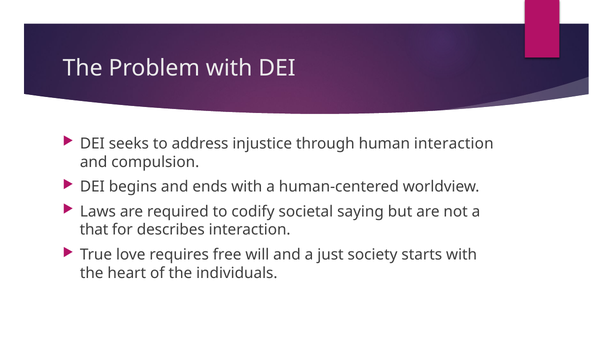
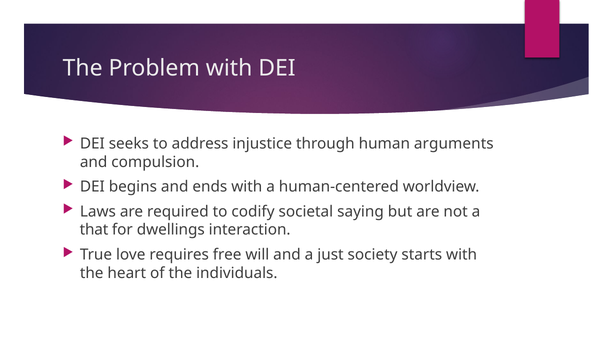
human interaction: interaction -> arguments
describes: describes -> dwellings
